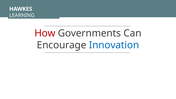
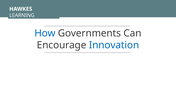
How colour: red -> blue
